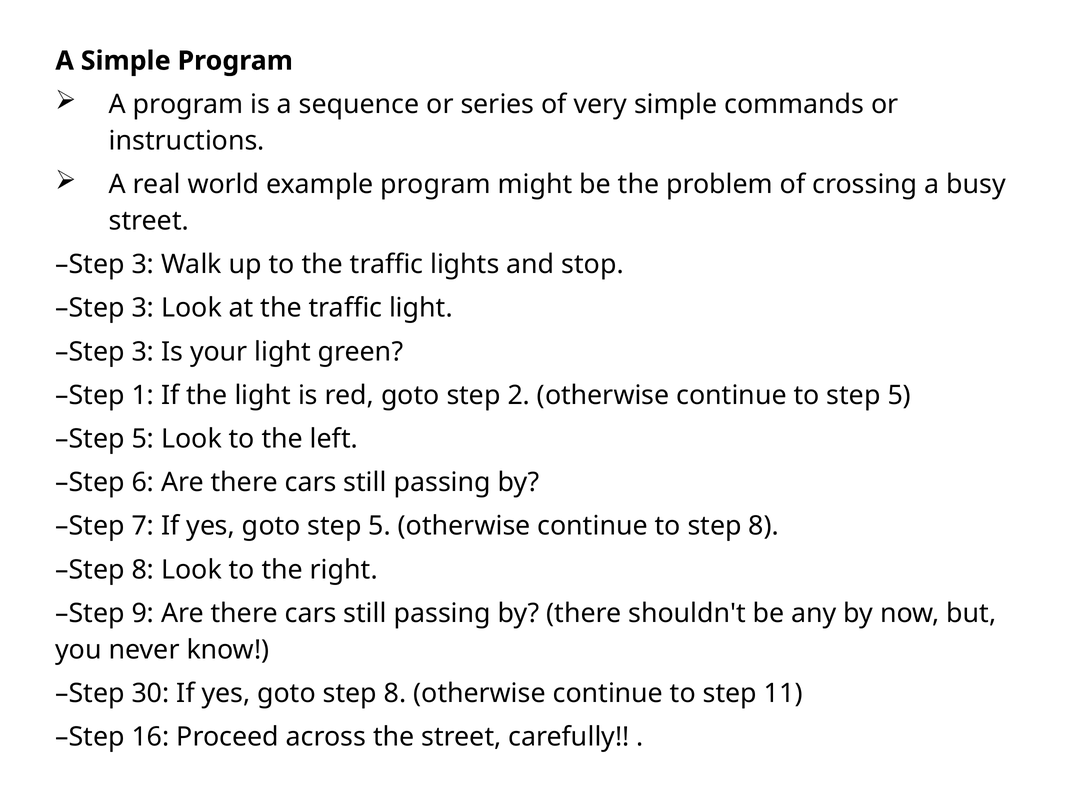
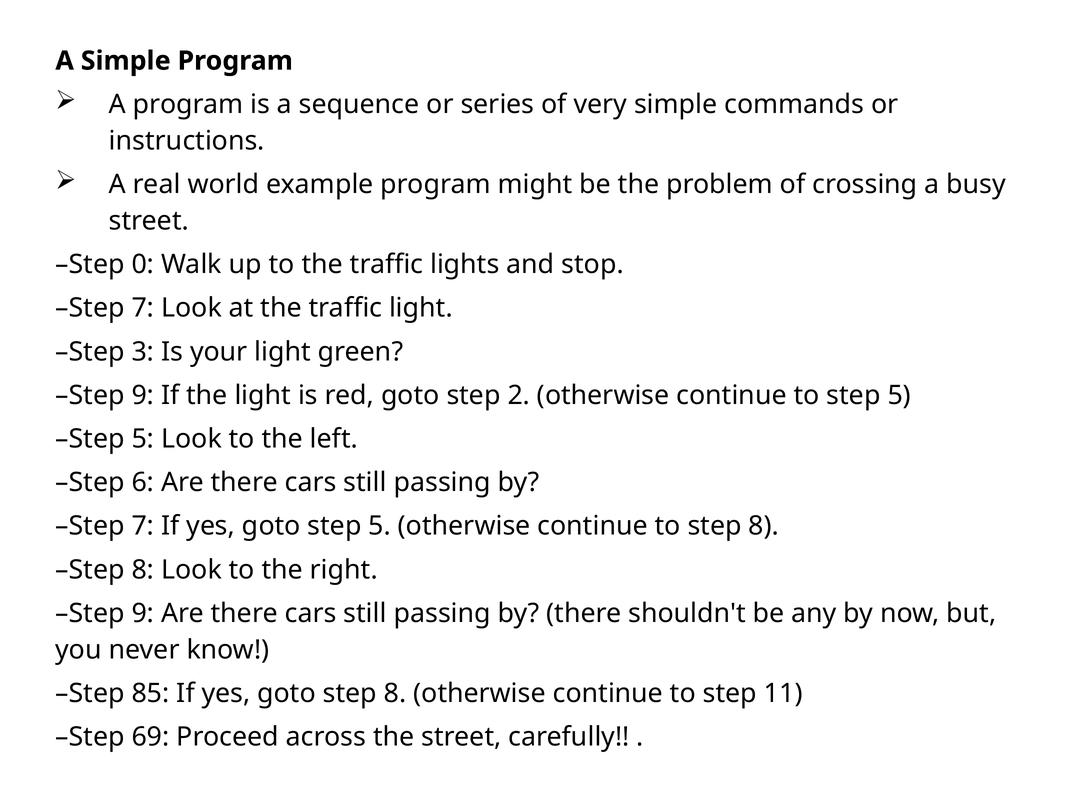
3 at (143, 265): 3 -> 0
3 at (143, 308): 3 -> 7
1 at (143, 395): 1 -> 9
30: 30 -> 85
16: 16 -> 69
